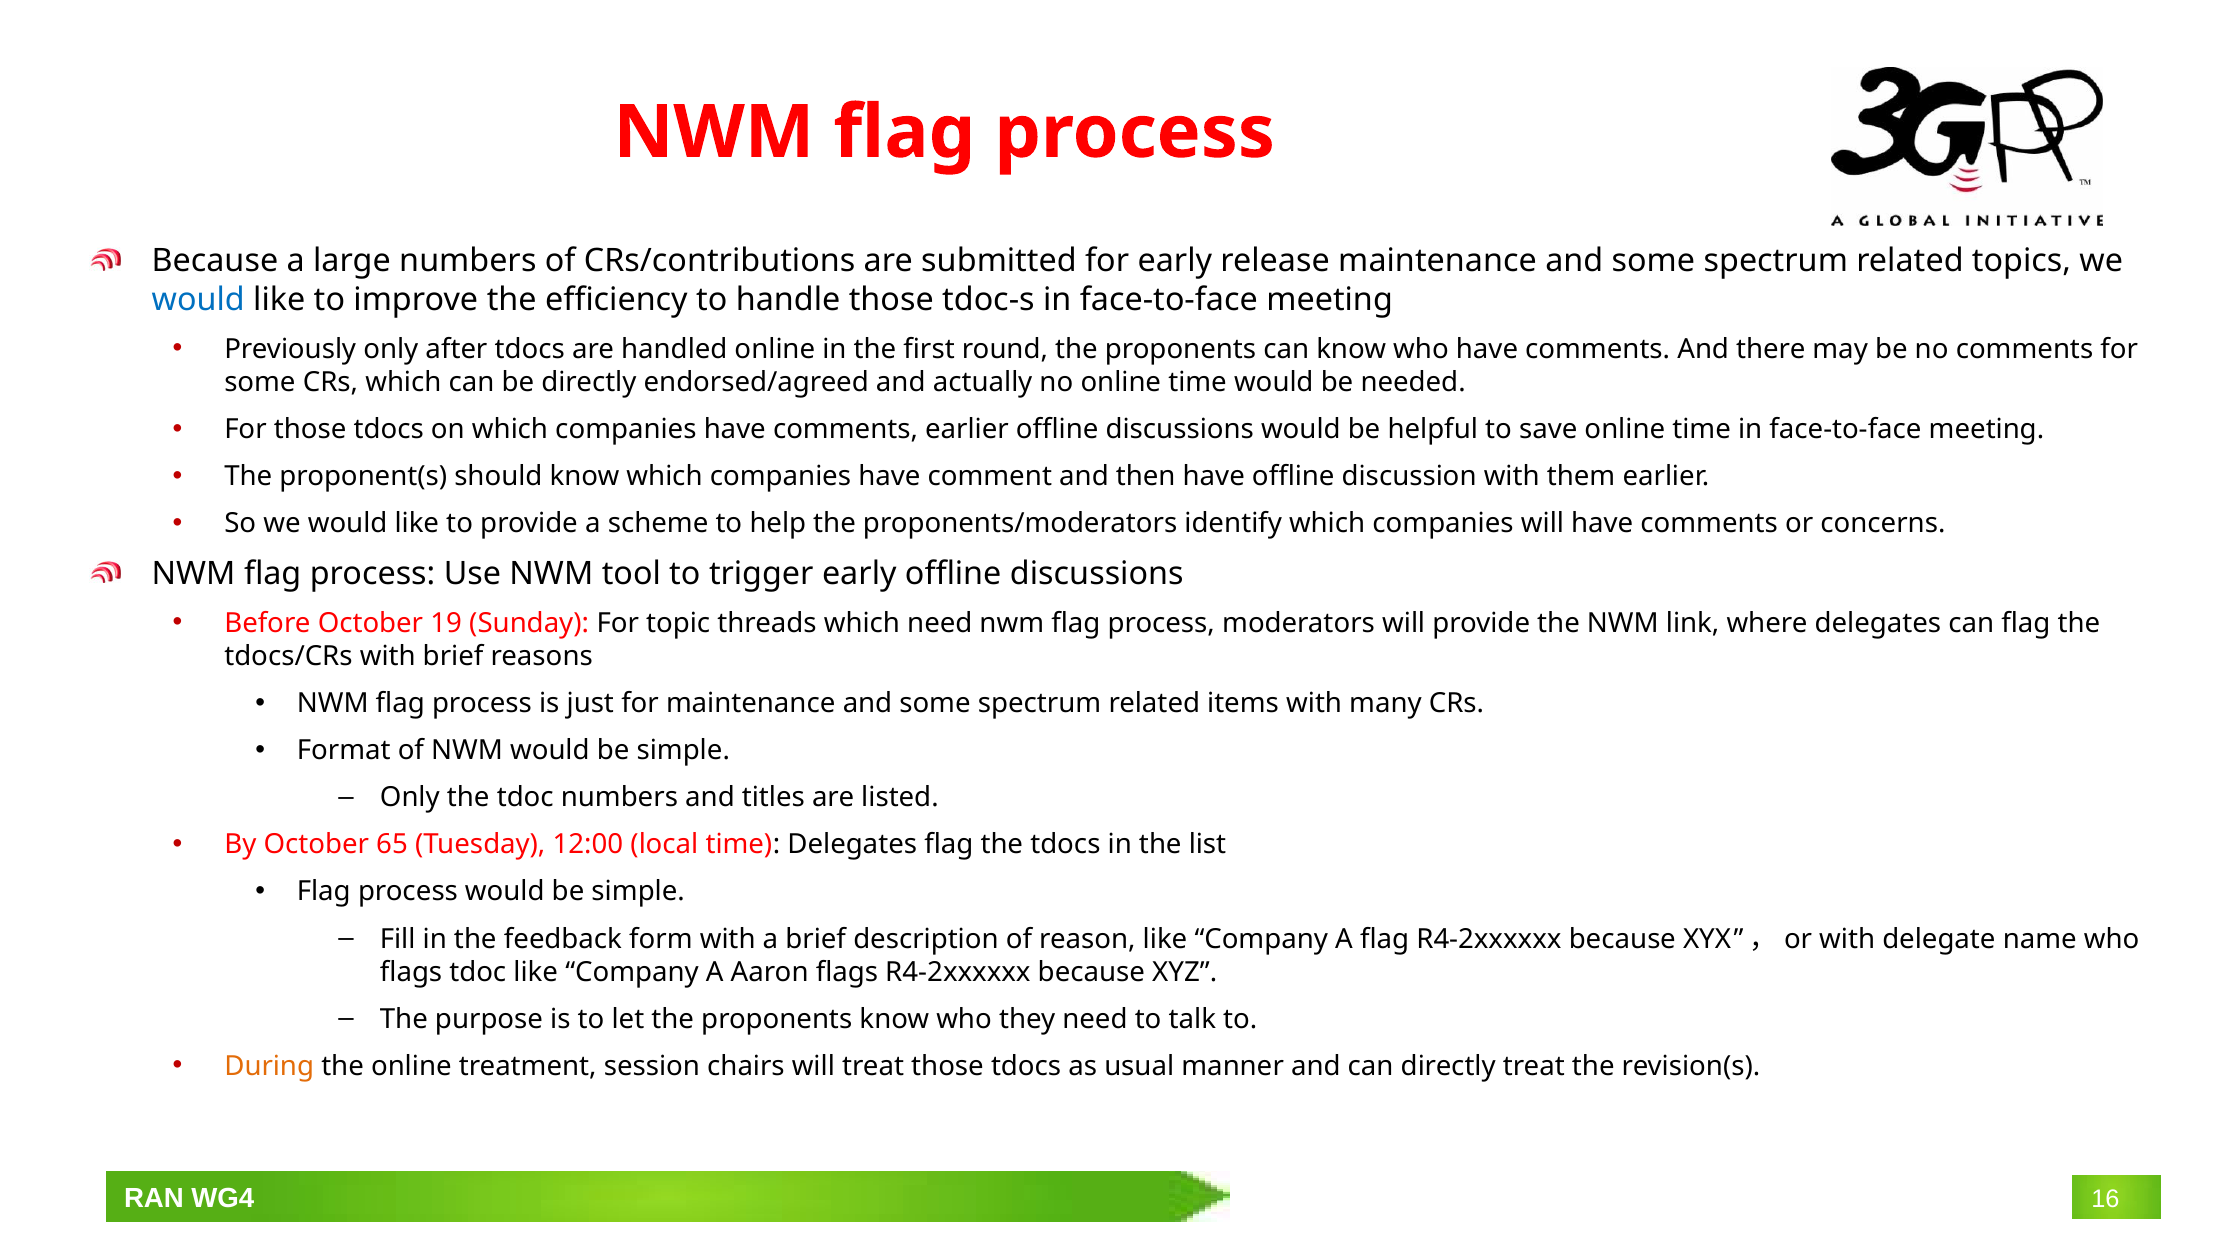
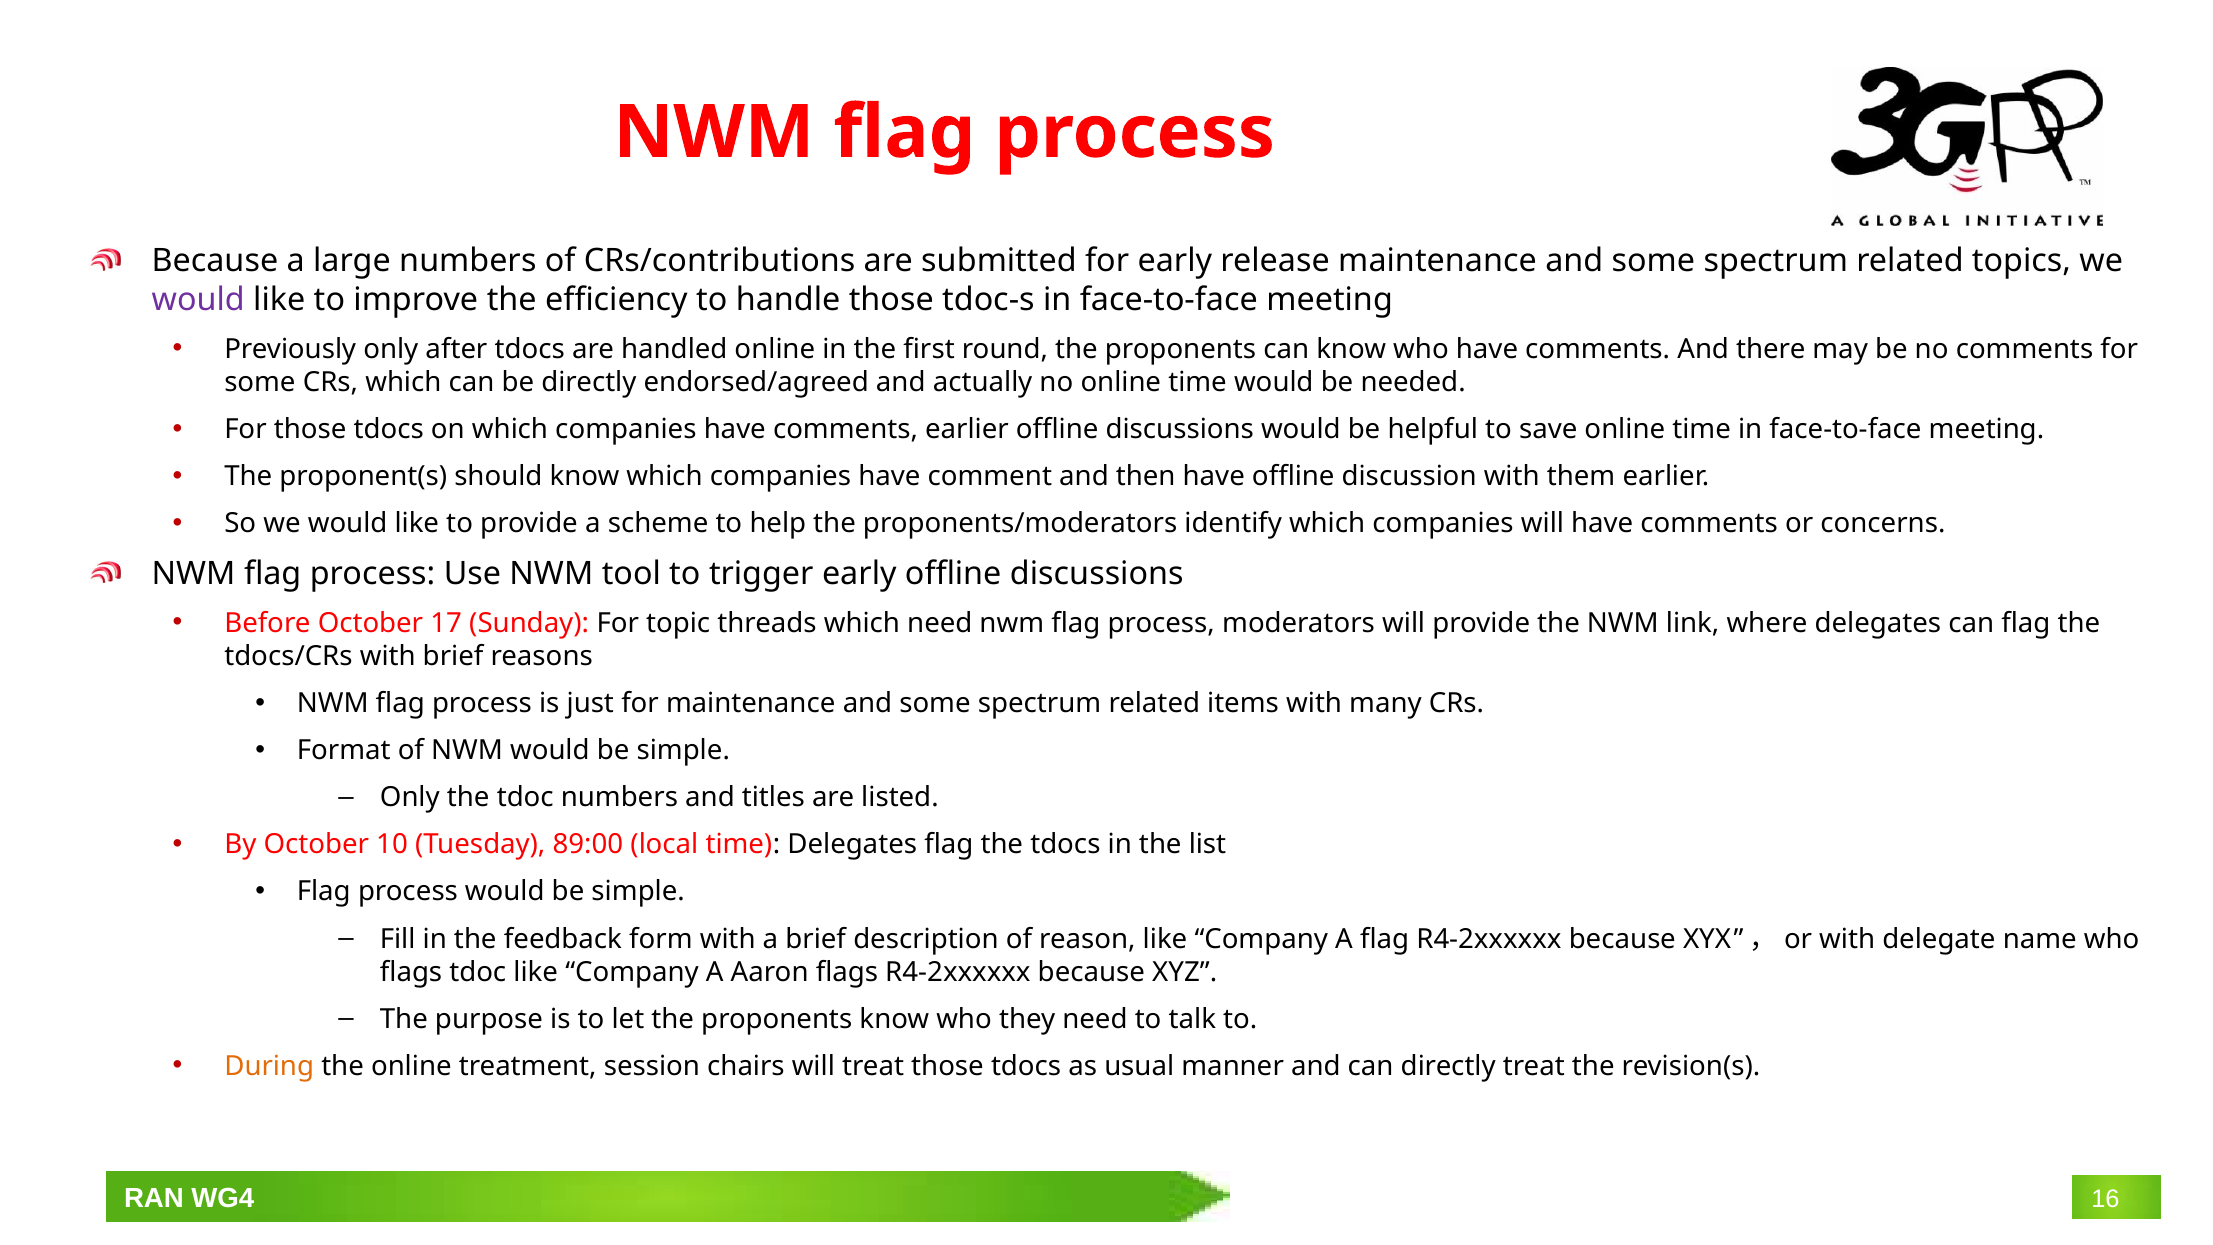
would at (198, 300) colour: blue -> purple
19: 19 -> 17
65: 65 -> 10
12:00: 12:00 -> 89:00
